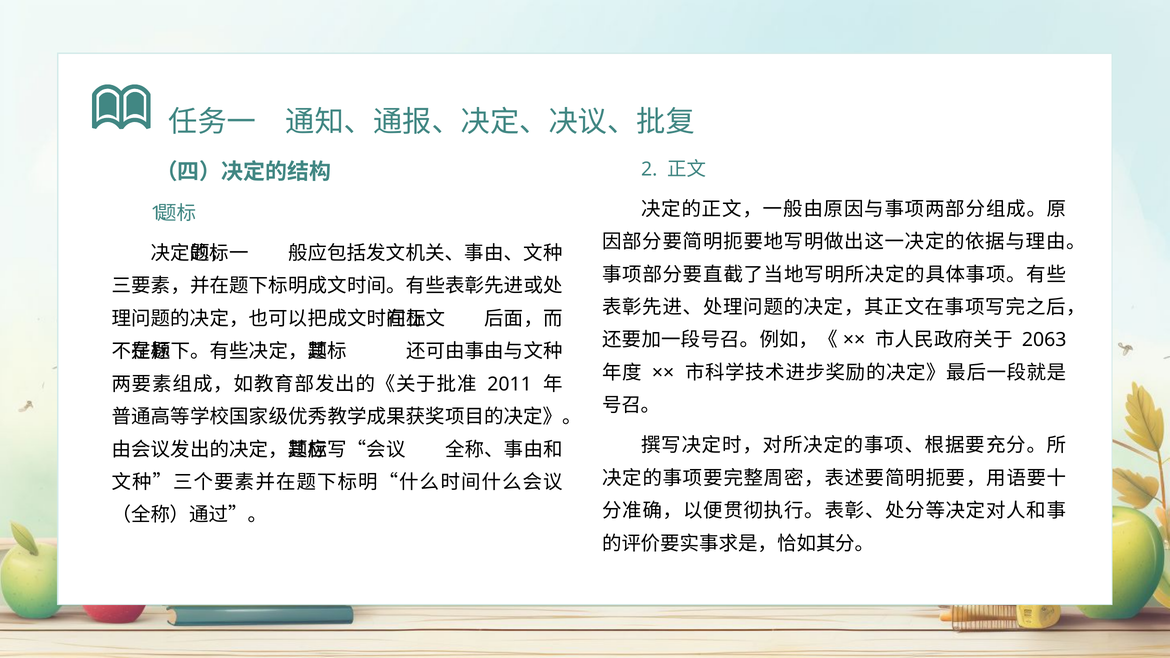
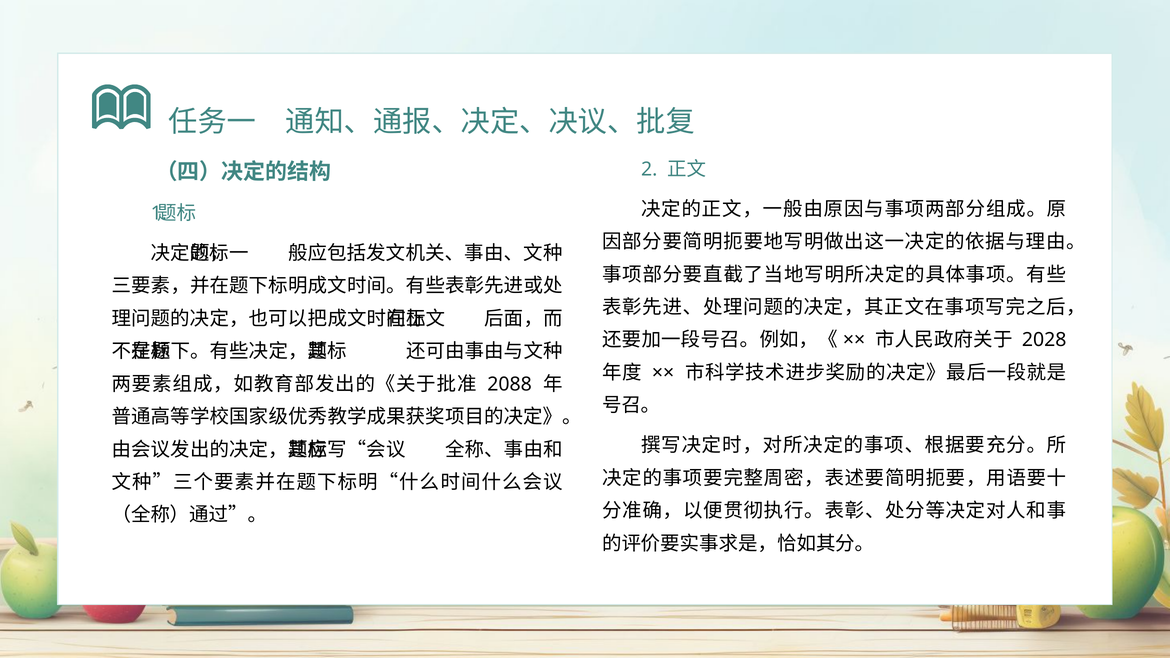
2063: 2063 -> 2028
2011: 2011 -> 2088
